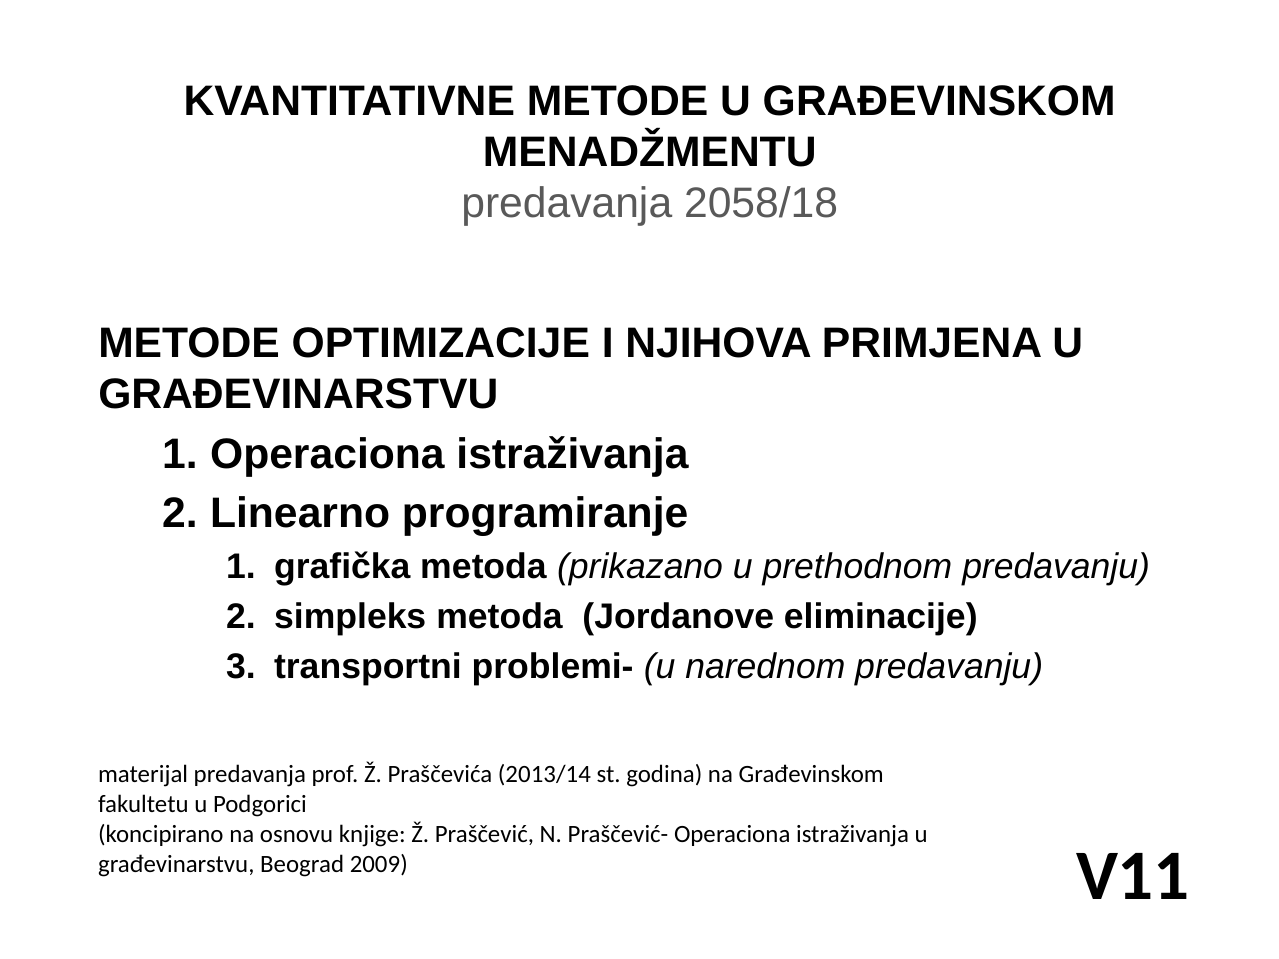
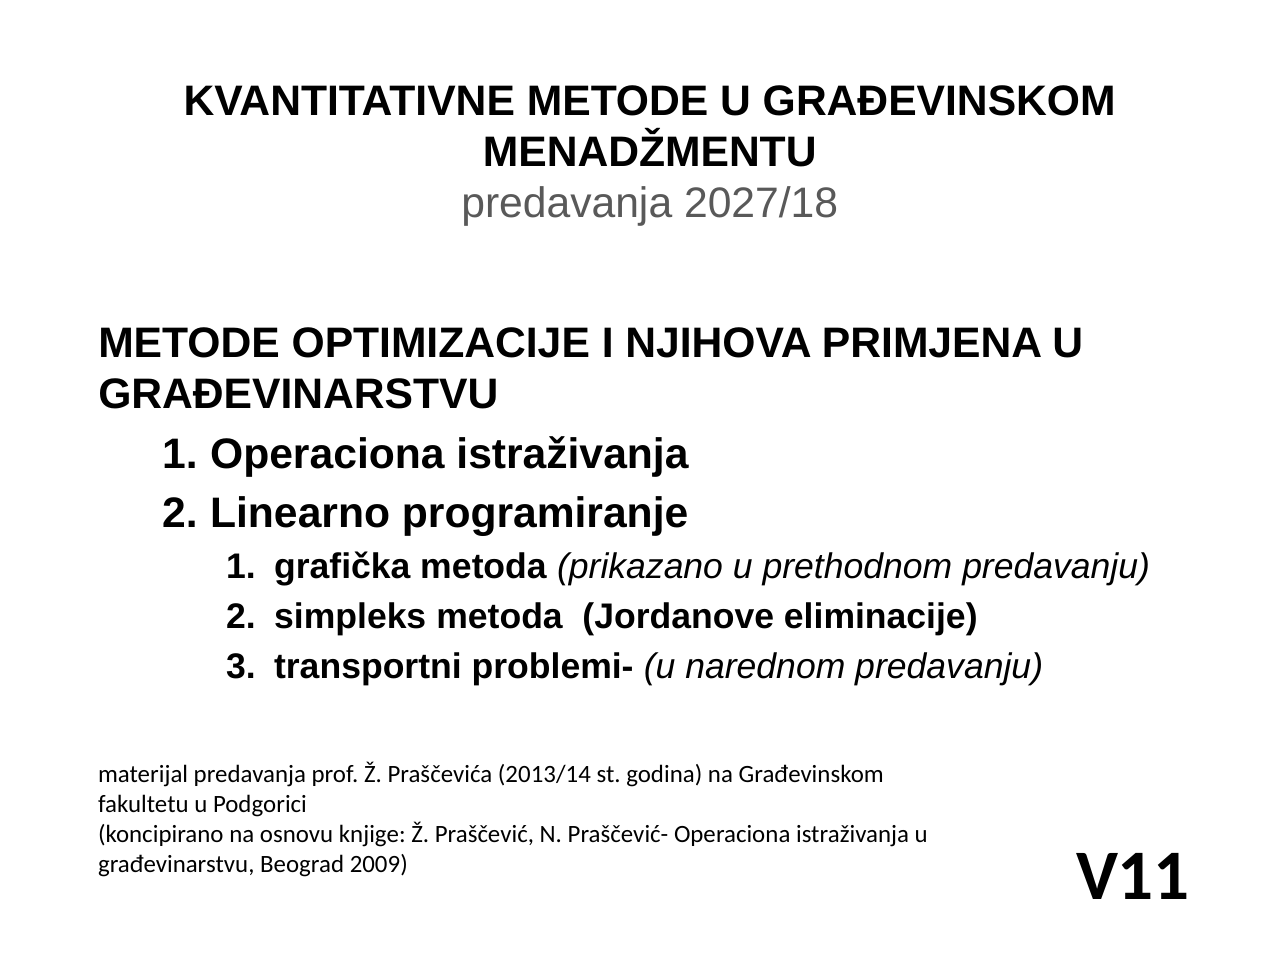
2058/18: 2058/18 -> 2027/18
